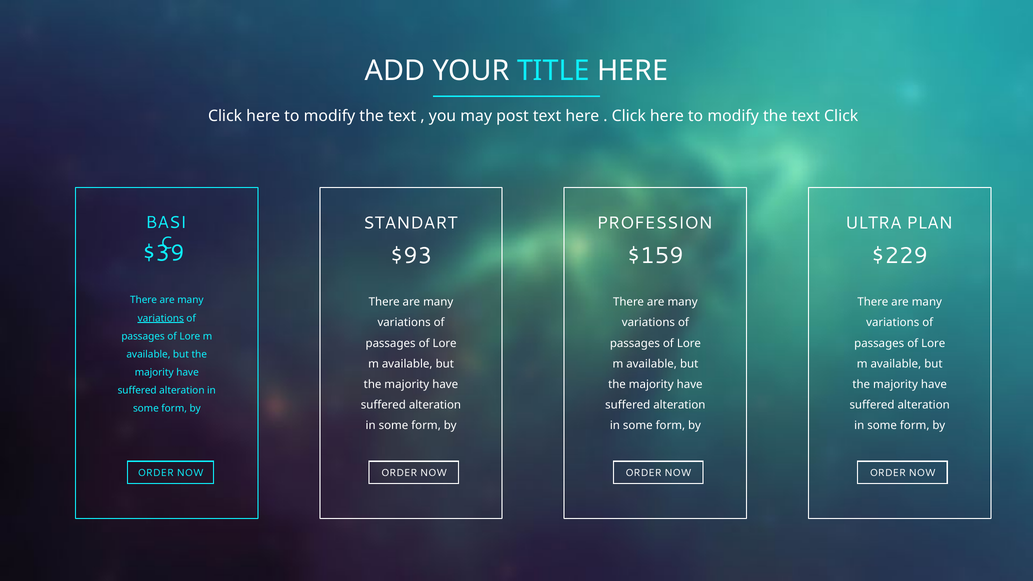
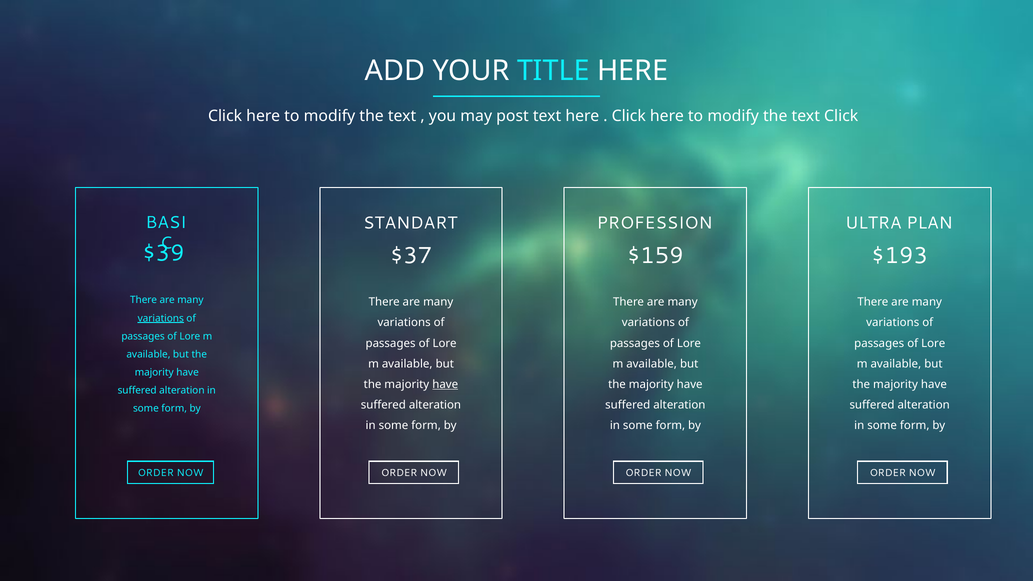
$93: $93 -> $37
$229: $229 -> $193
have at (445, 385) underline: none -> present
